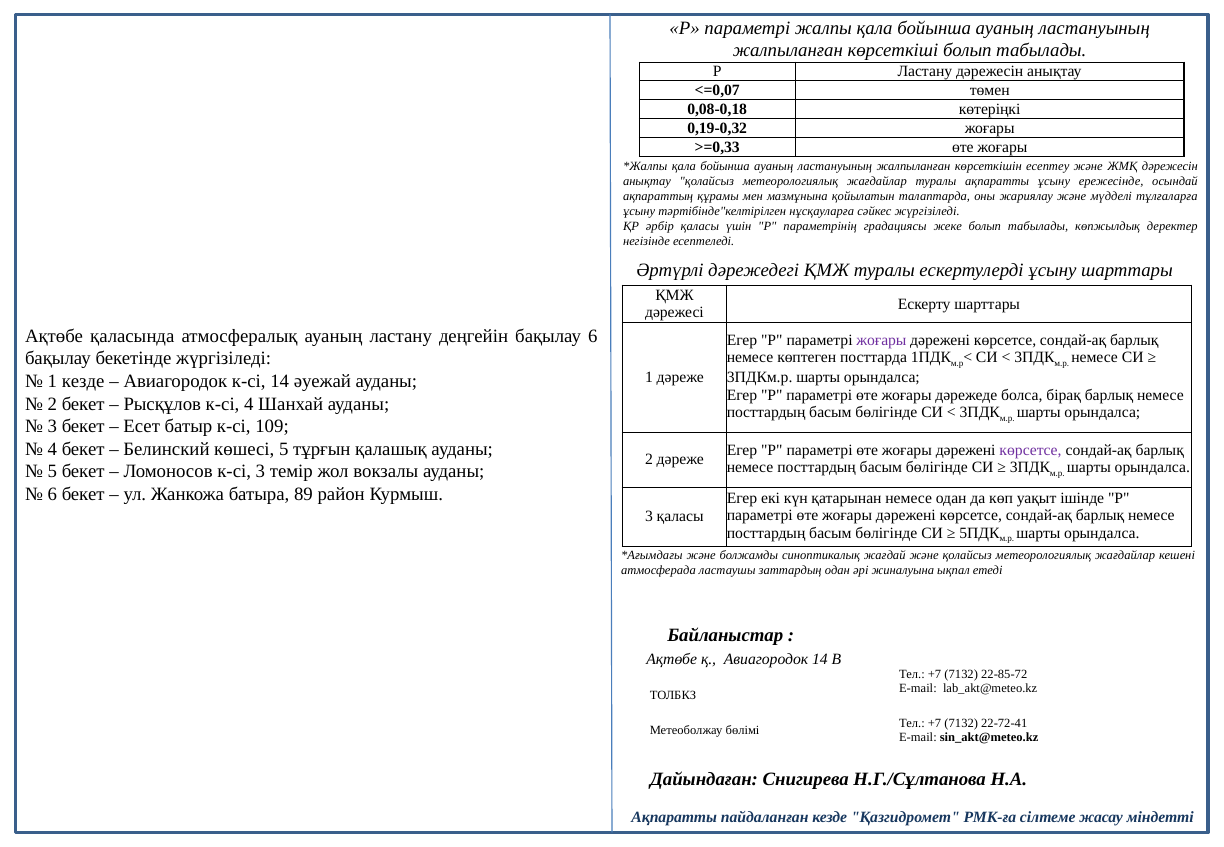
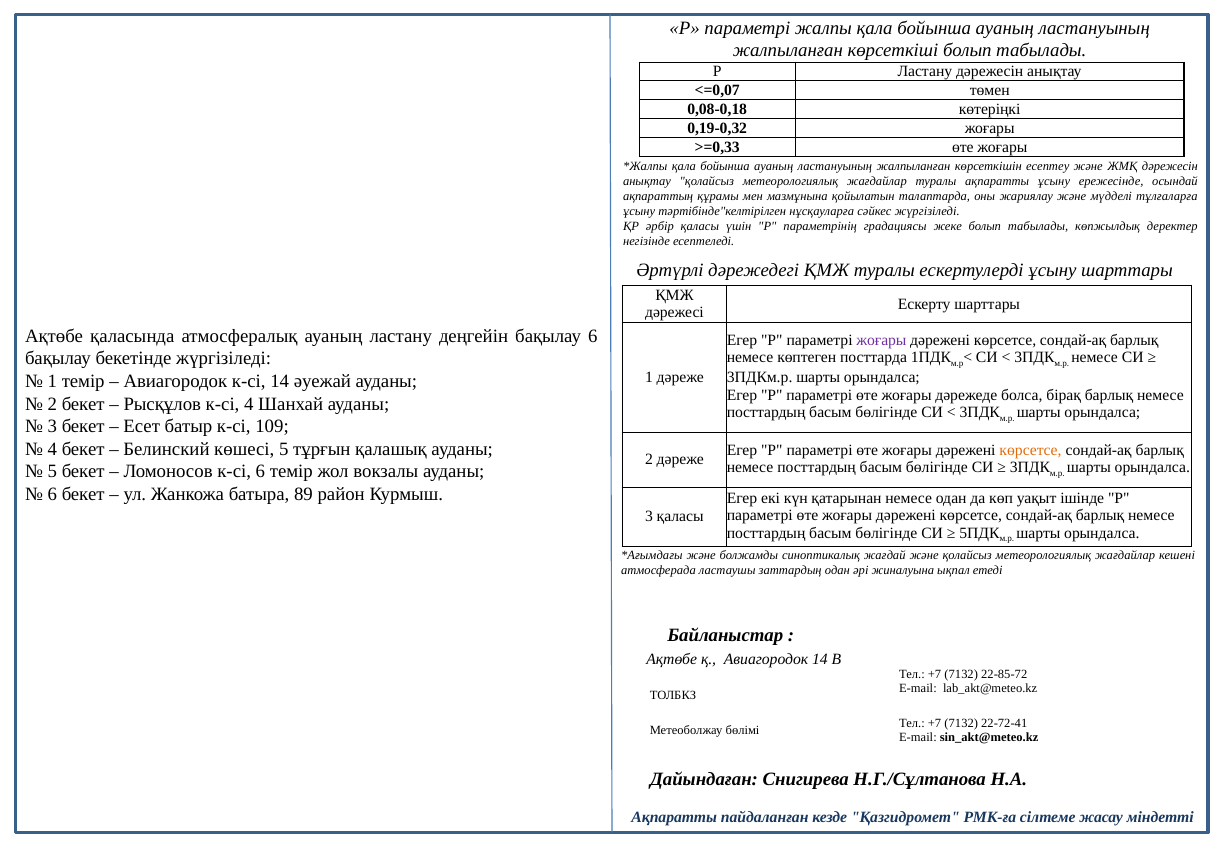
1 кезде: кезде -> темір
көрсетсе at (1031, 450) colour: purple -> orange
к-сі 3: 3 -> 6
